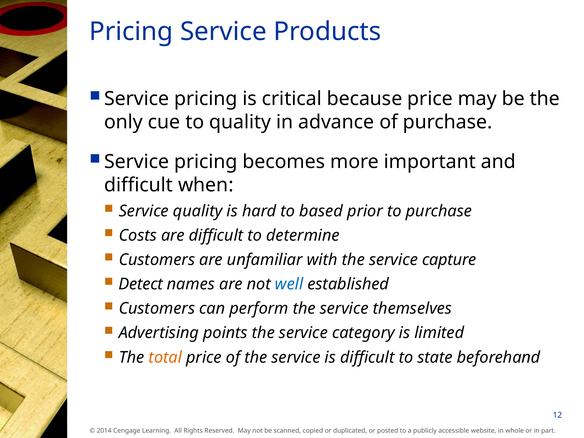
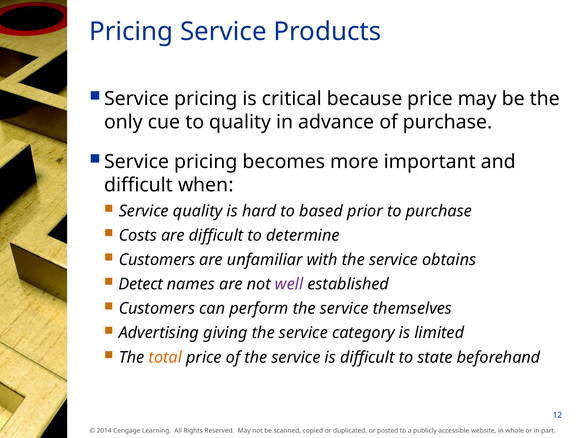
capture: capture -> obtains
well colour: blue -> purple
points: points -> giving
